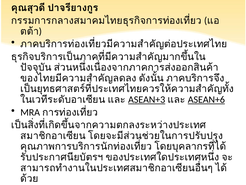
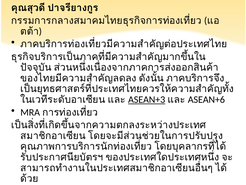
ASEAN+6 underline: present -> none
